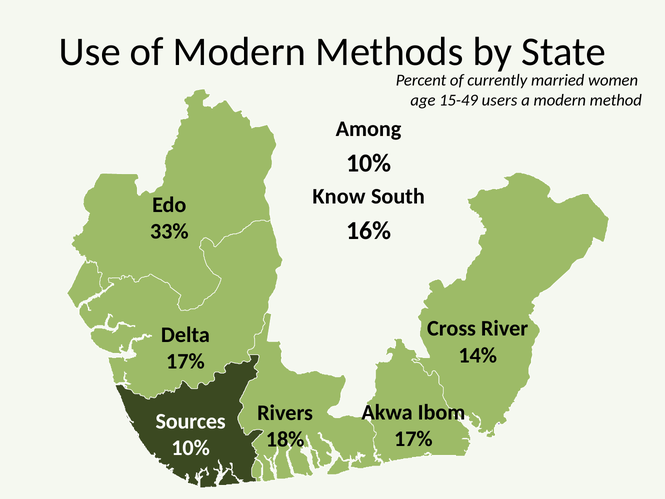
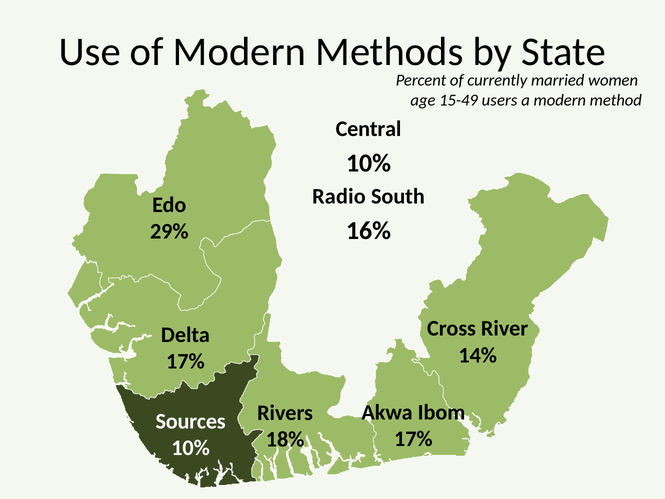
Among: Among -> Central
Know: Know -> Radio
33%: 33% -> 29%
